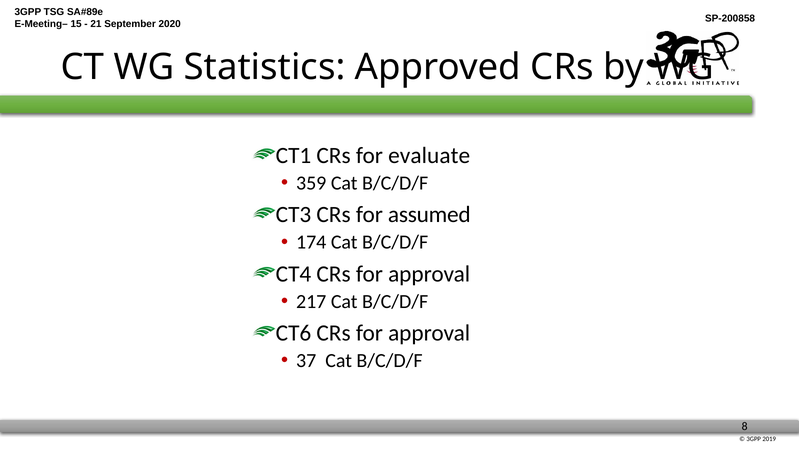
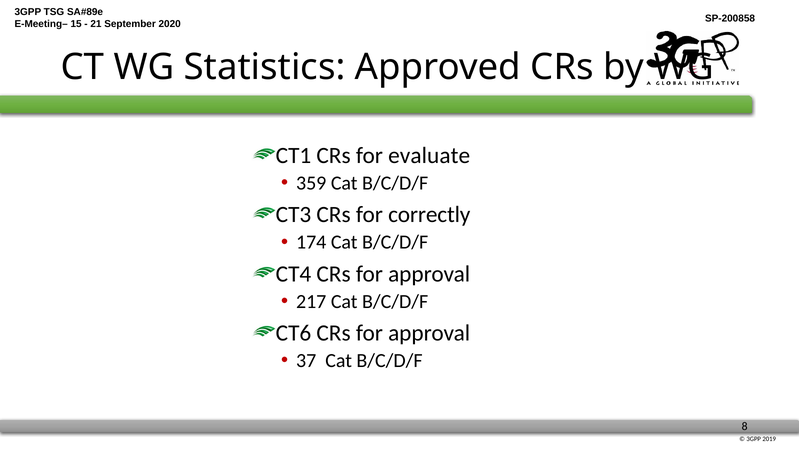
assumed: assumed -> correctly
